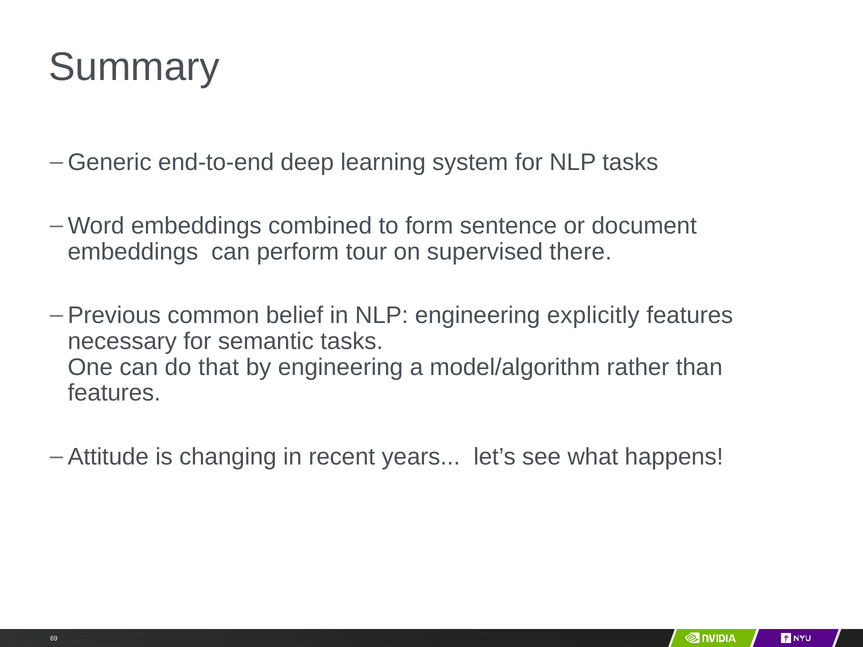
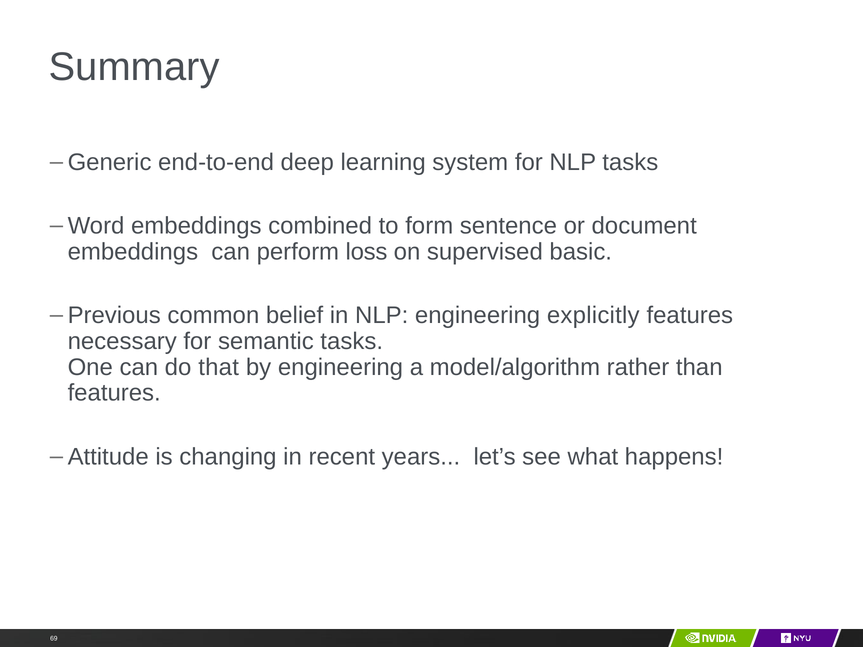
tour: tour -> loss
there: there -> basic
